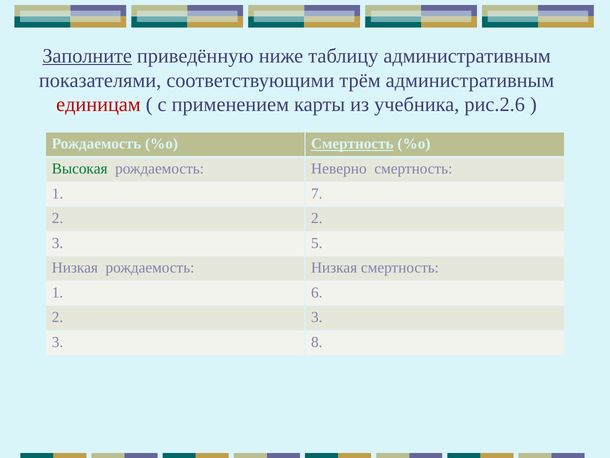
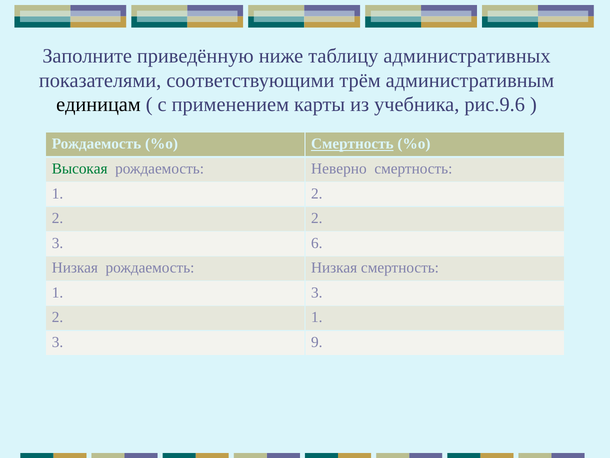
Заполните underline: present -> none
таблицу административным: административным -> административных
единицам colour: red -> black
рис.2.6: рис.2.6 -> рис.9.6
1 7: 7 -> 2
5: 5 -> 6
6 at (317, 292): 6 -> 3
3 at (317, 317): 3 -> 1
8: 8 -> 9
